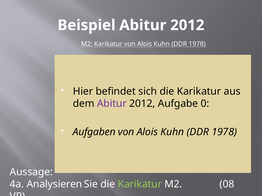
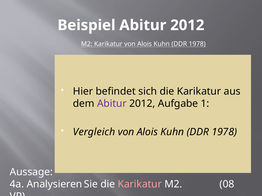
0: 0 -> 1
Aufgaben: Aufgaben -> Vergleich
Karikatur at (140, 185) colour: light green -> pink
